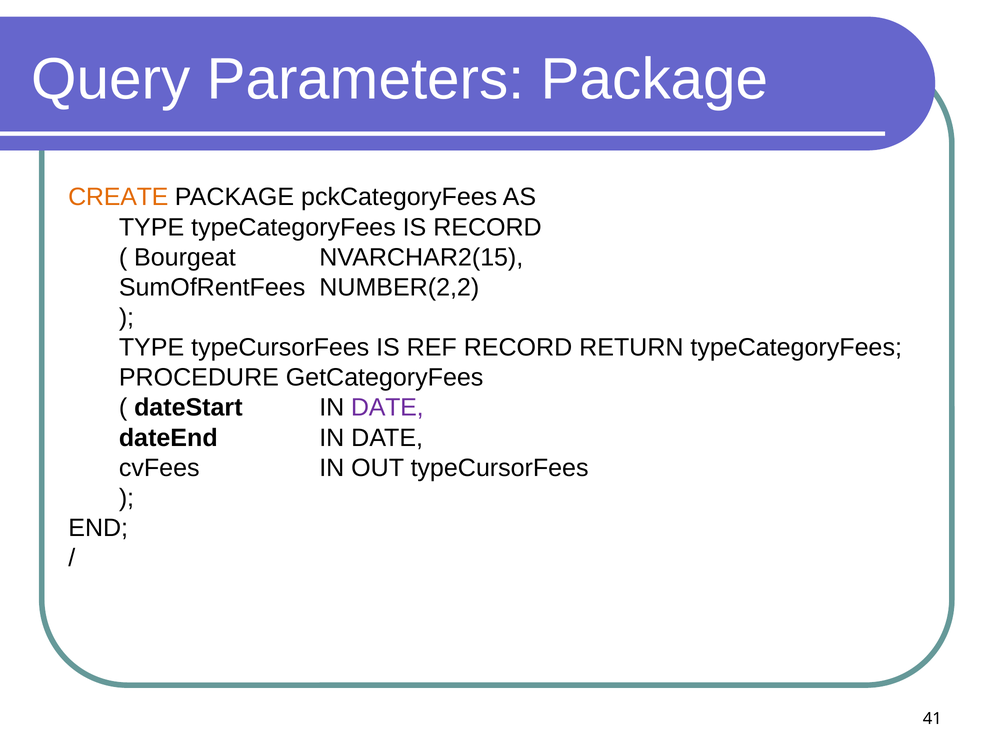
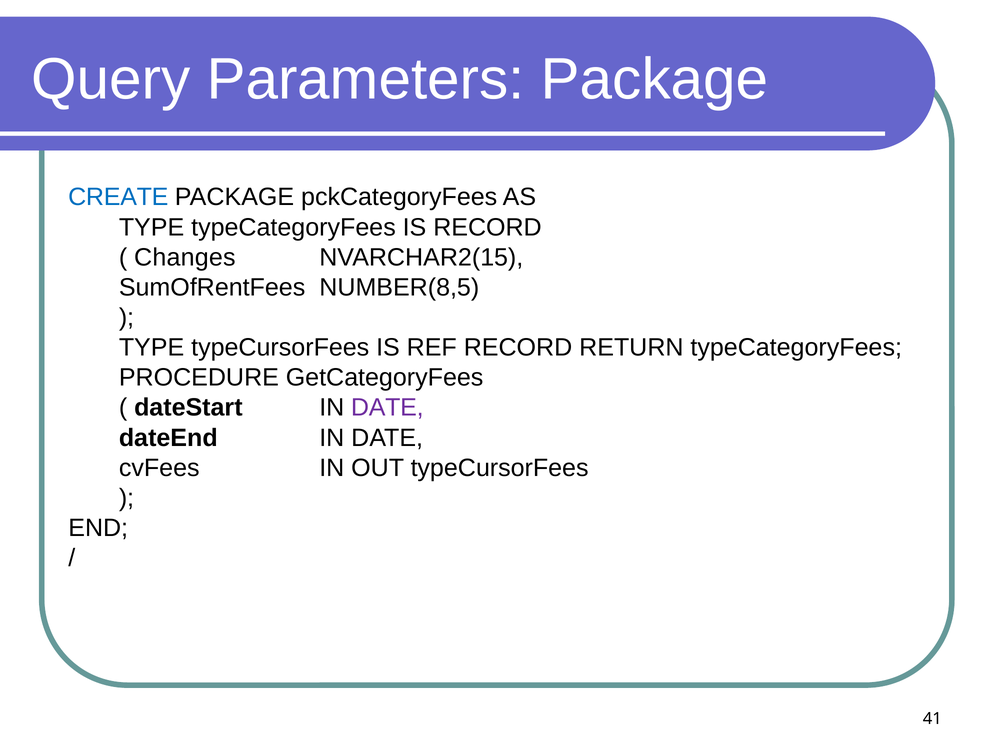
CREATE colour: orange -> blue
Bourgeat: Bourgeat -> Changes
NUMBER(2,2: NUMBER(2,2 -> NUMBER(8,5
